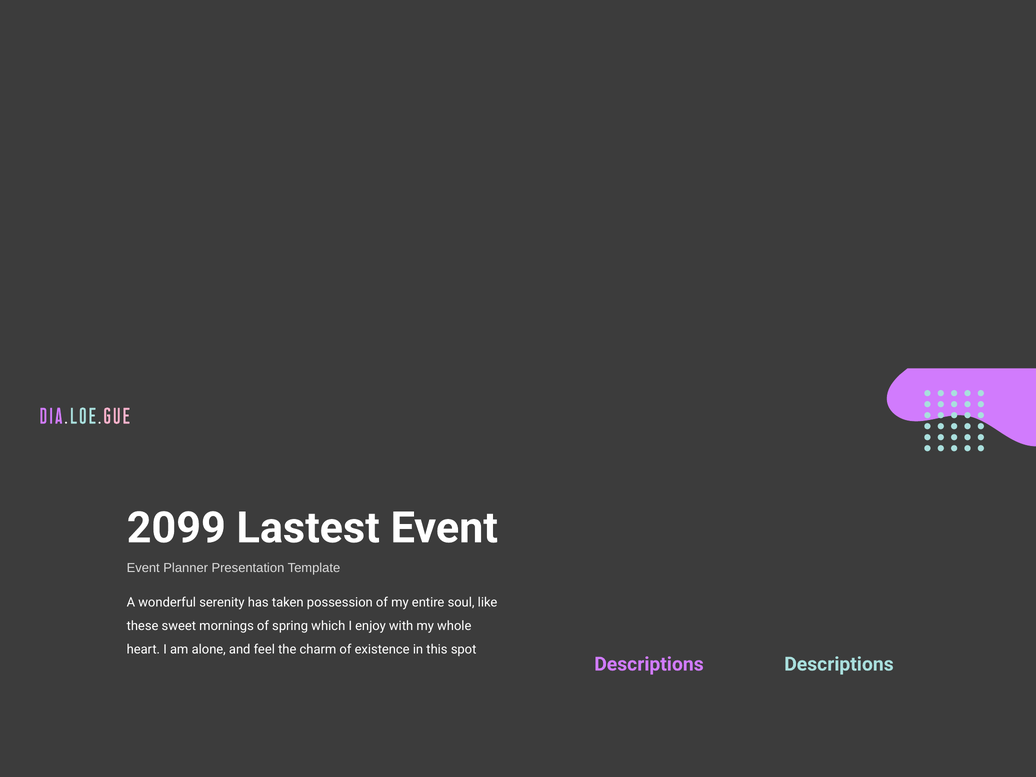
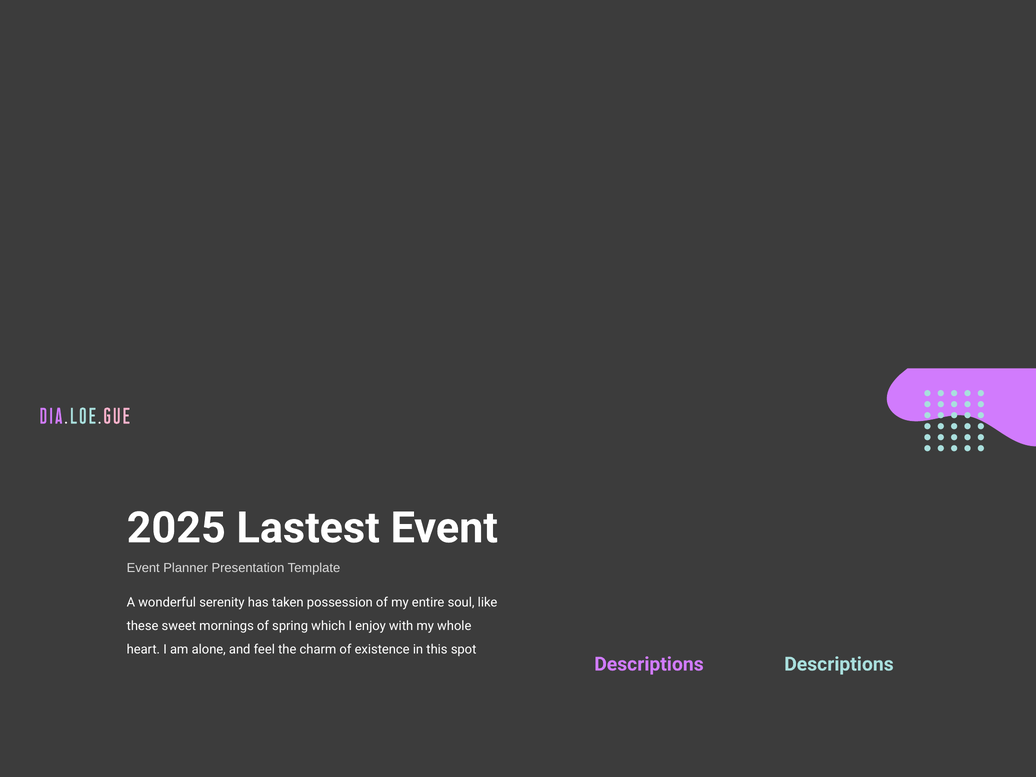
2099: 2099 -> 2025
